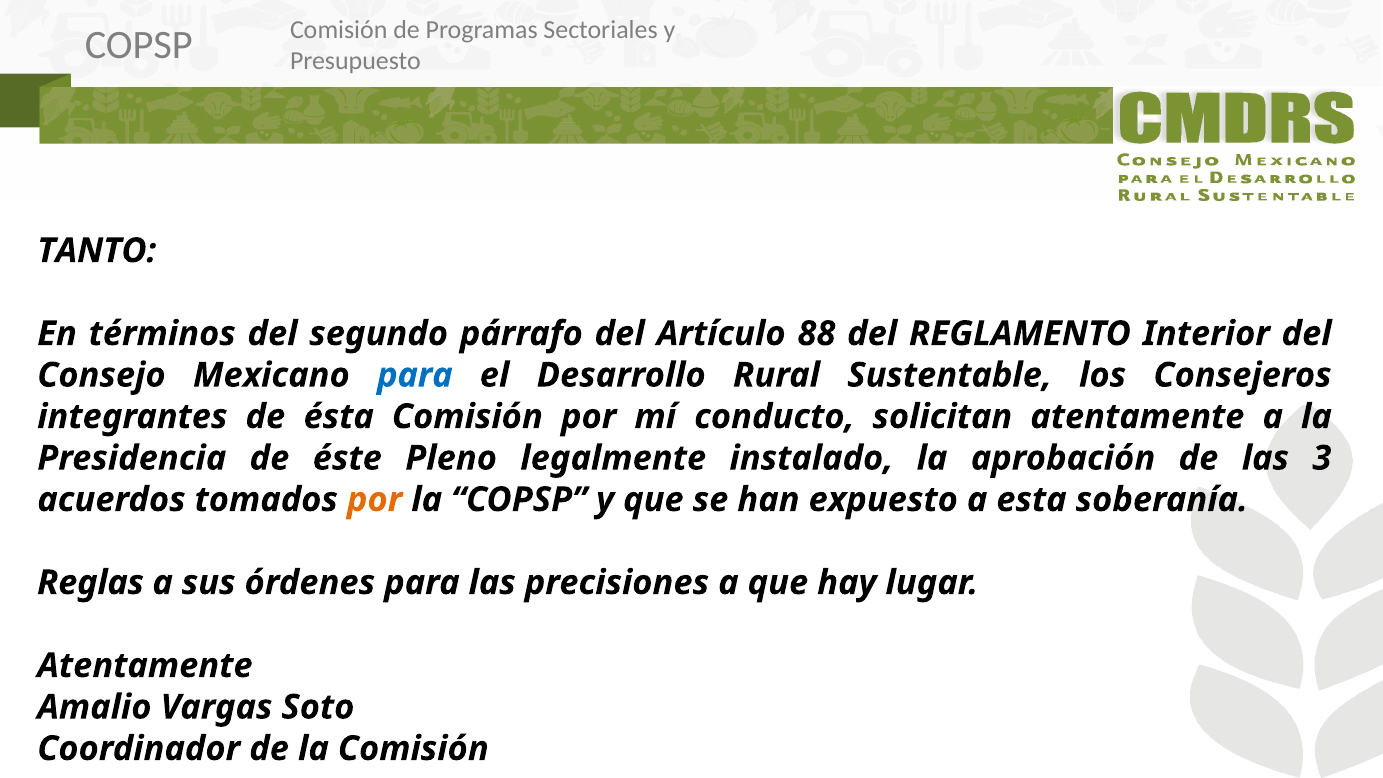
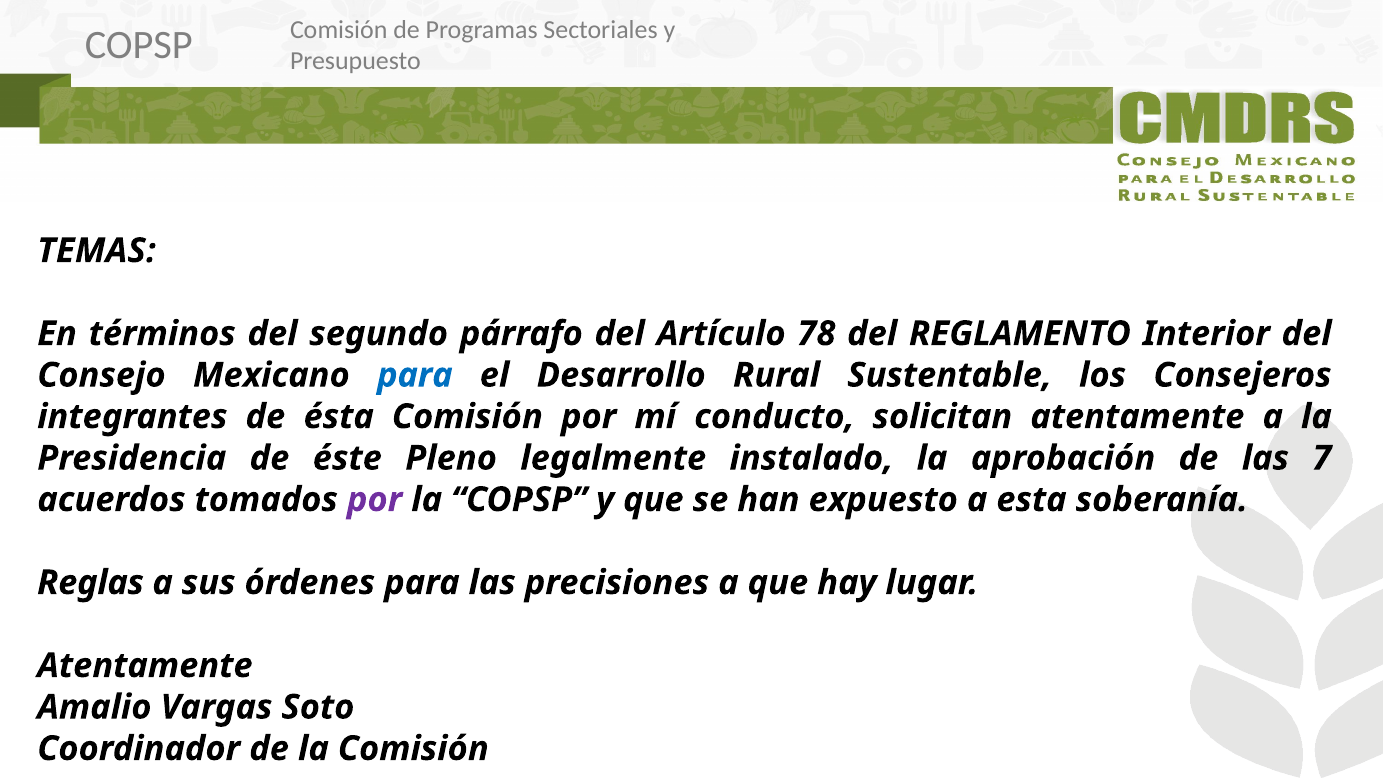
TANTO: TANTO -> TEMAS
88: 88 -> 78
3: 3 -> 7
por at (375, 500) colour: orange -> purple
